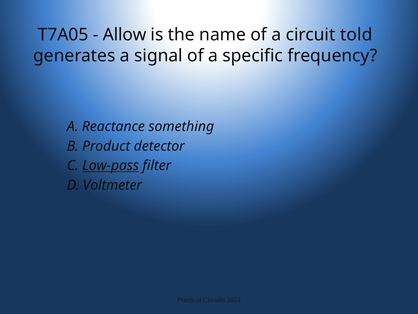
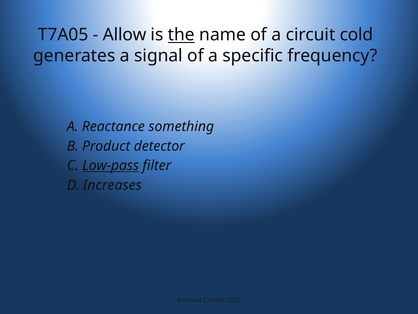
the underline: none -> present
told: told -> cold
Voltmeter: Voltmeter -> Increases
